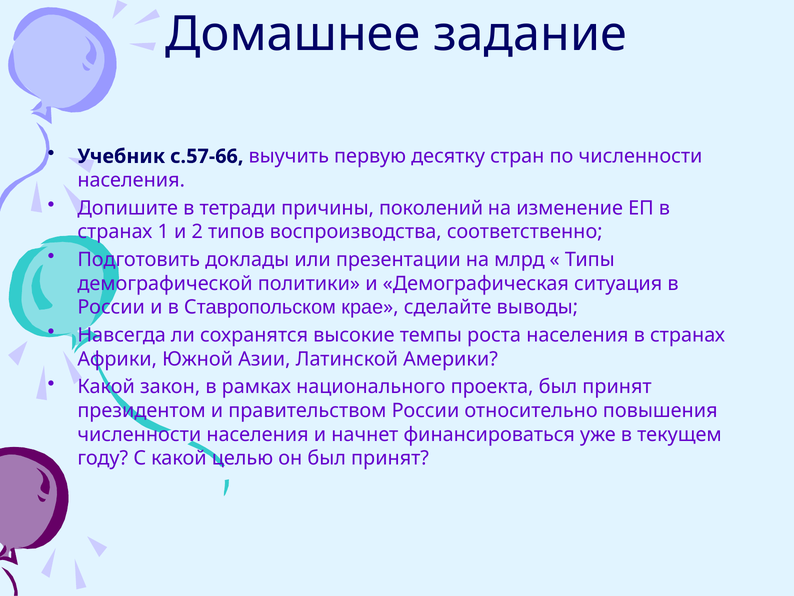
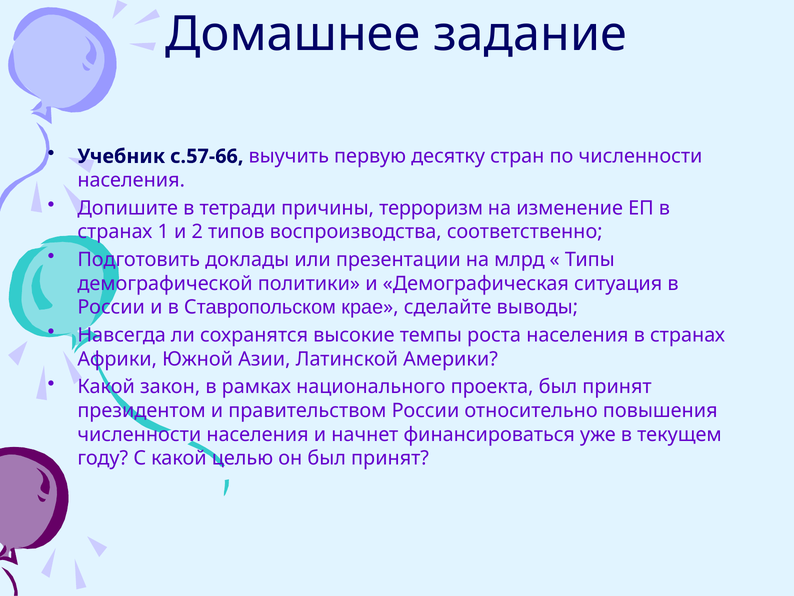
поколений: поколений -> терроризм
